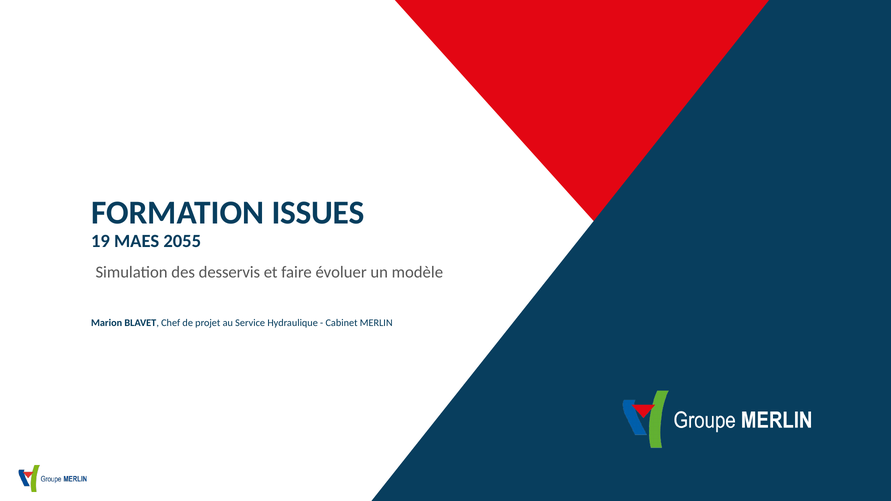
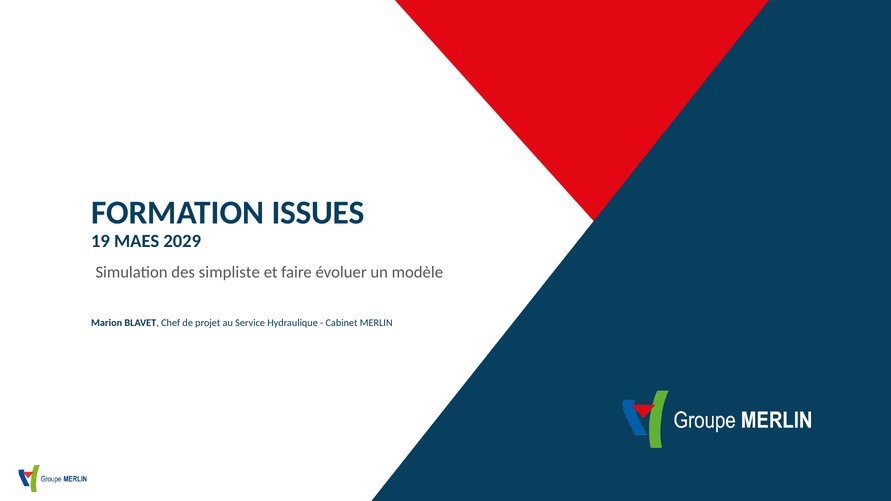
2055: 2055 -> 2029
desservis: desservis -> simpliste
